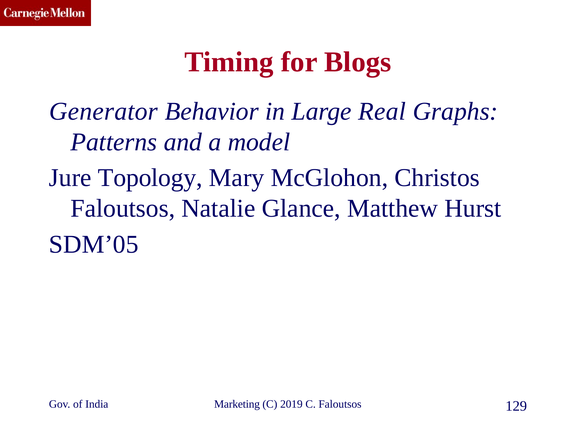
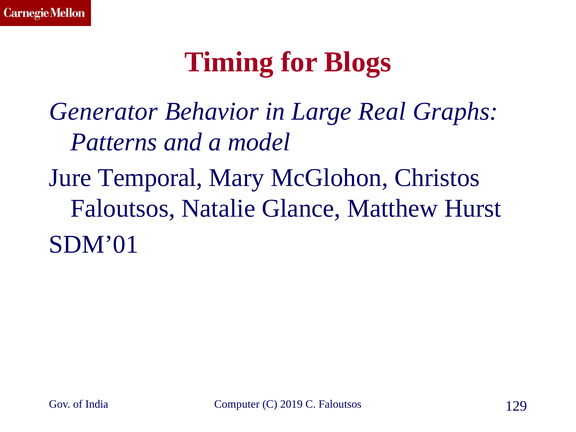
Topology: Topology -> Temporal
SDM’05: SDM’05 -> SDM’01
Marketing: Marketing -> Computer
